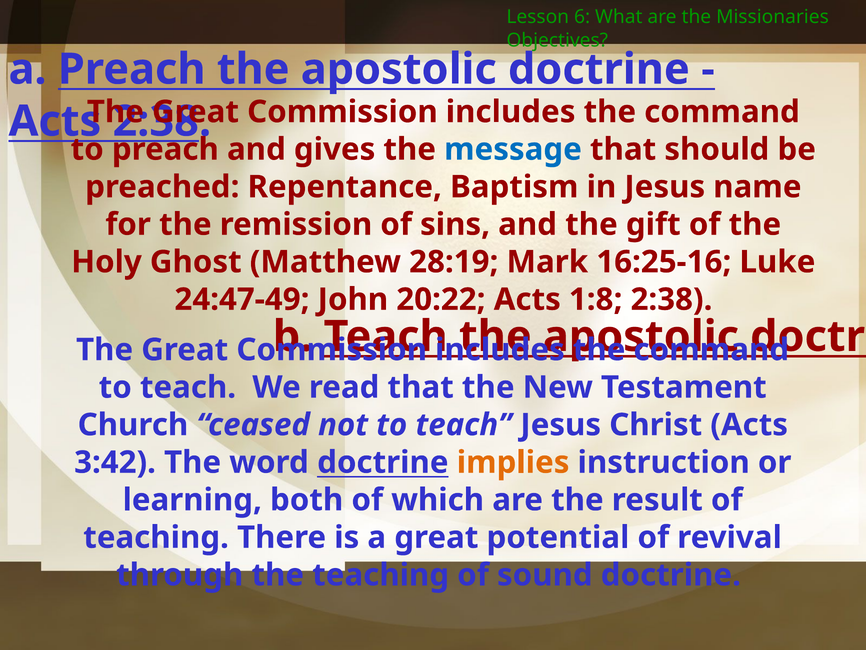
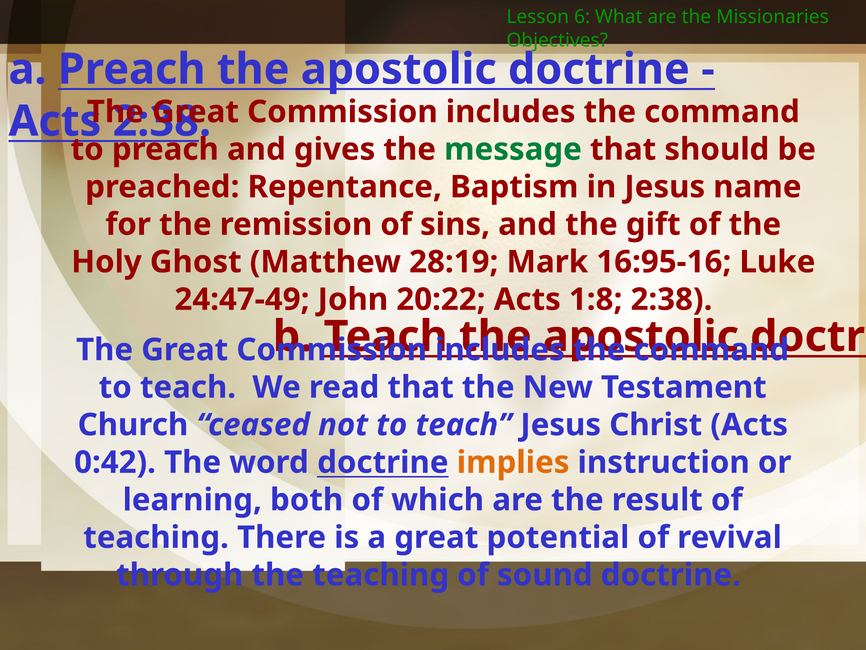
message colour: blue -> green
16:25-16: 16:25-16 -> 16:95-16
3:42: 3:42 -> 0:42
